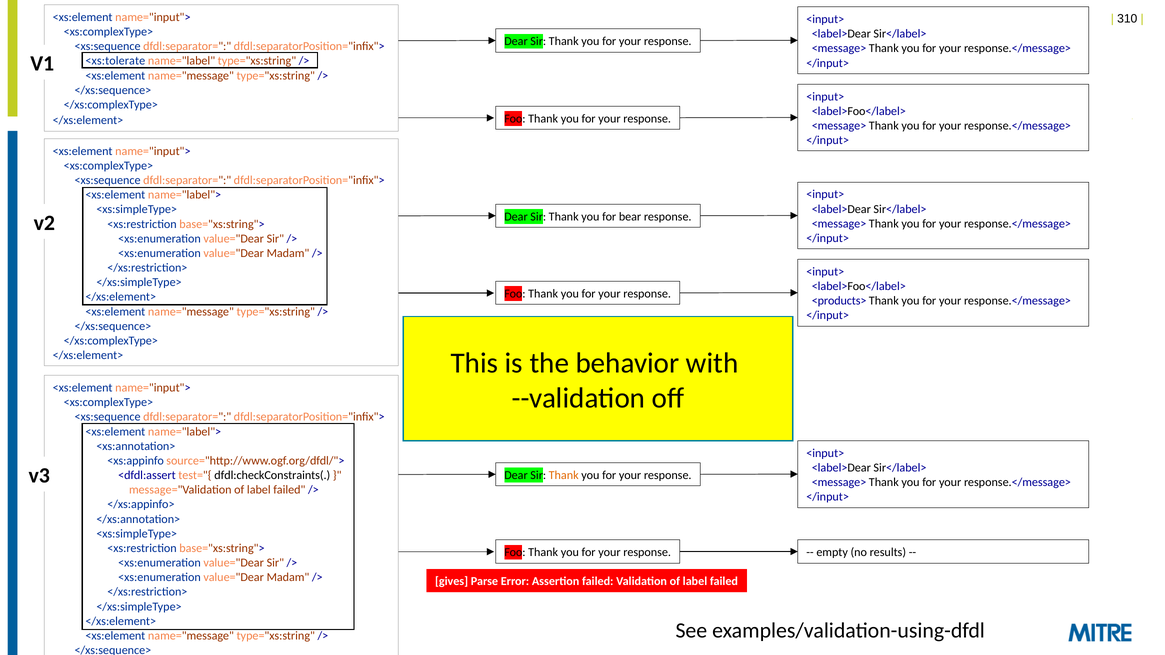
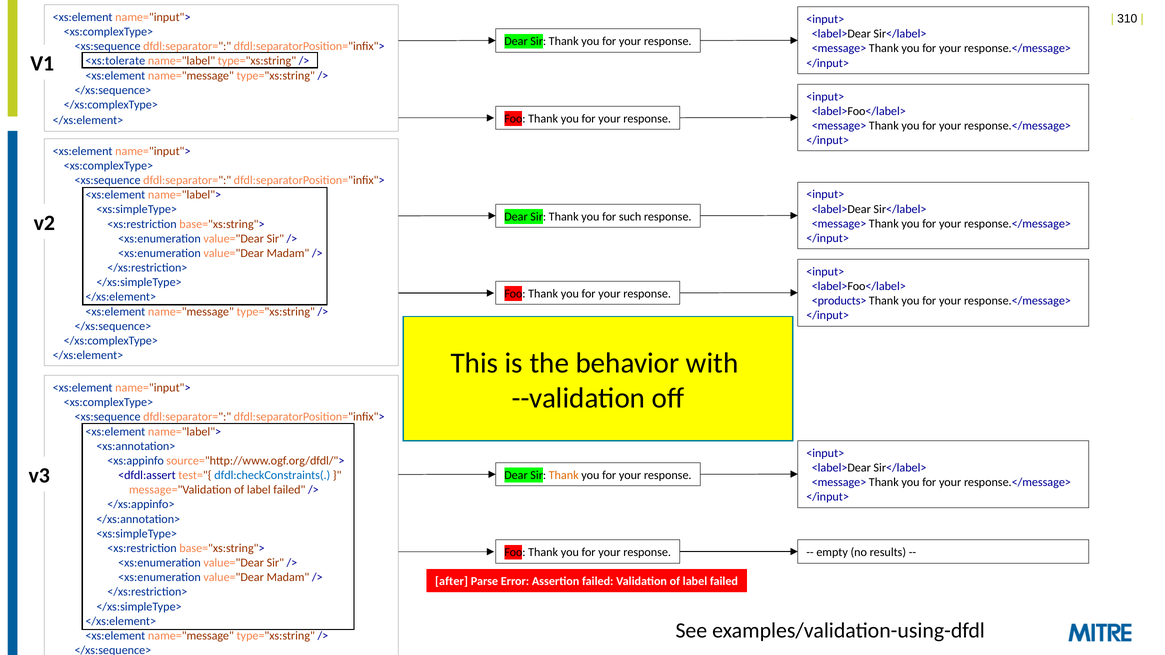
bear: bear -> such
dfdl:checkConstraints( colour: black -> blue
gives: gives -> after
